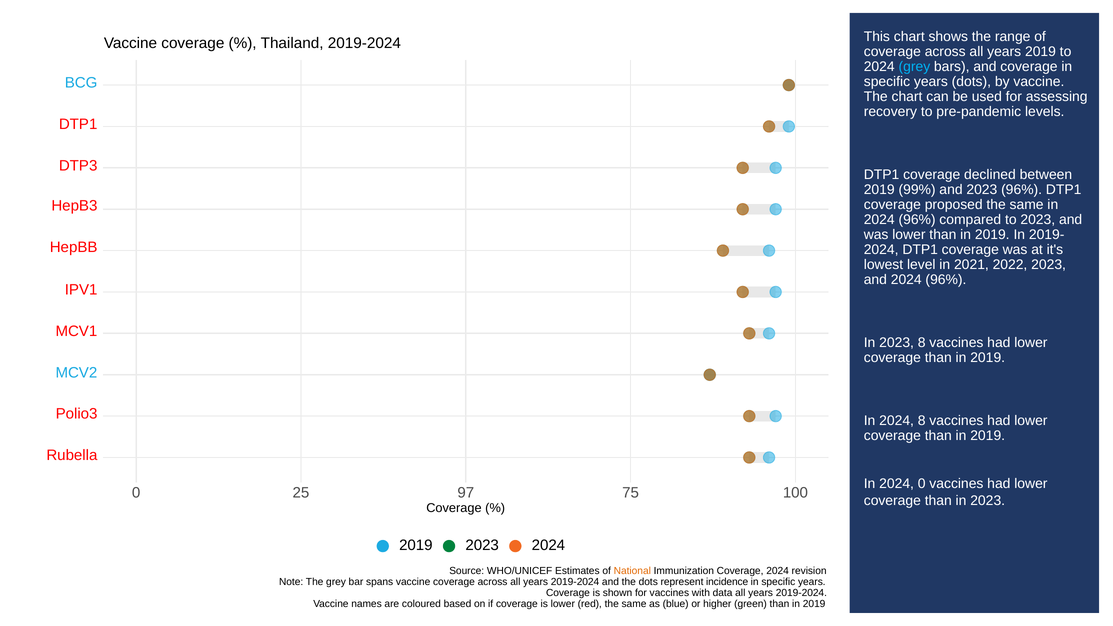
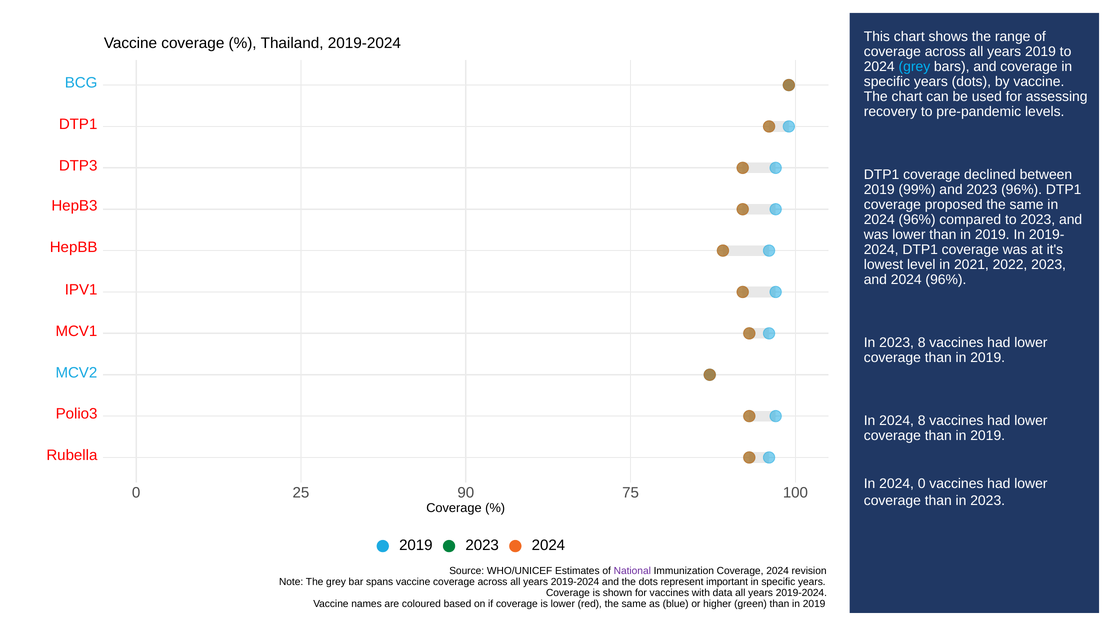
97: 97 -> 90
National colour: orange -> purple
incidence: incidence -> important
